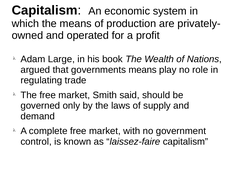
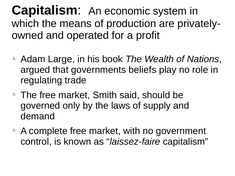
governments means: means -> beliefs
